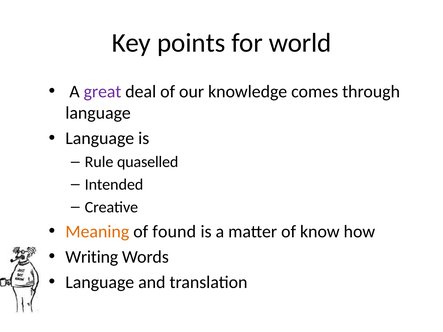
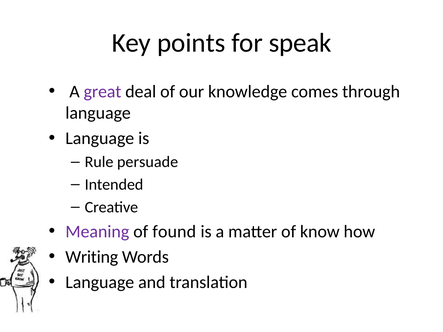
world: world -> speak
quaselled: quaselled -> persuade
Meaning colour: orange -> purple
